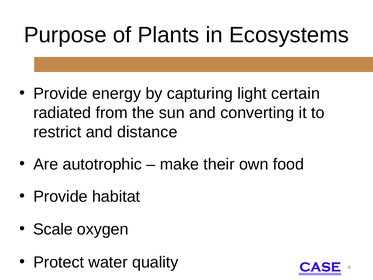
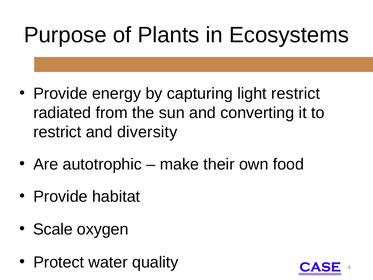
light certain: certain -> restrict
distance: distance -> diversity
